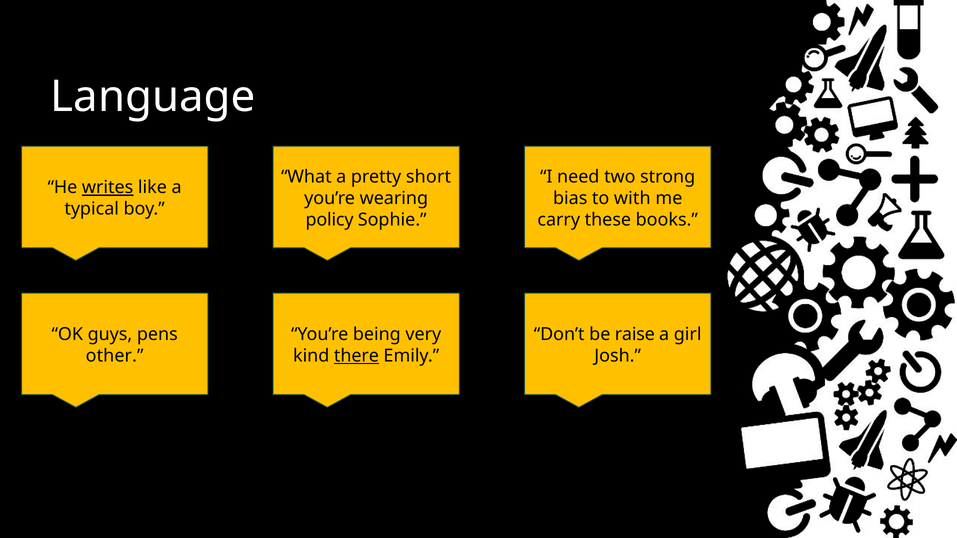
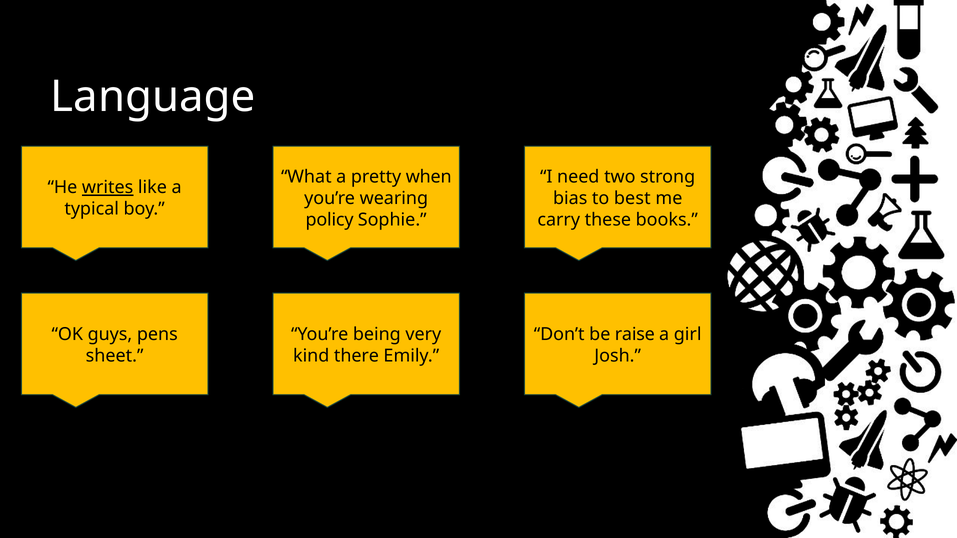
short: short -> when
with: with -> best
other: other -> sheet
there underline: present -> none
